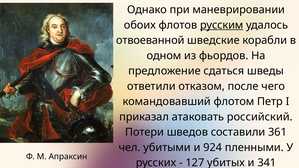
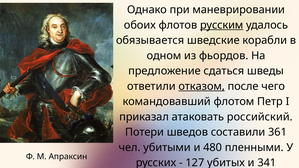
отвоеванной: отвоеванной -> обязывается
отказом underline: none -> present
924: 924 -> 480
